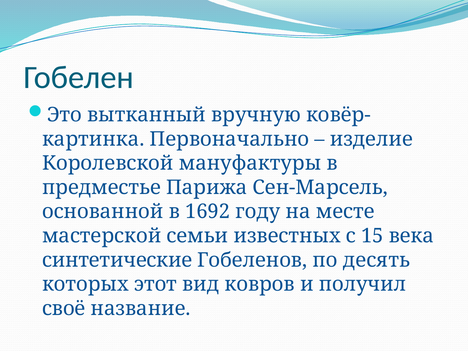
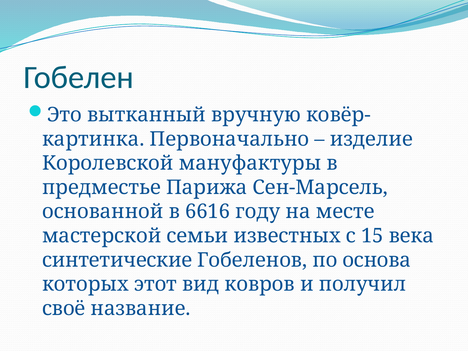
1692: 1692 -> 6616
десять: десять -> основа
